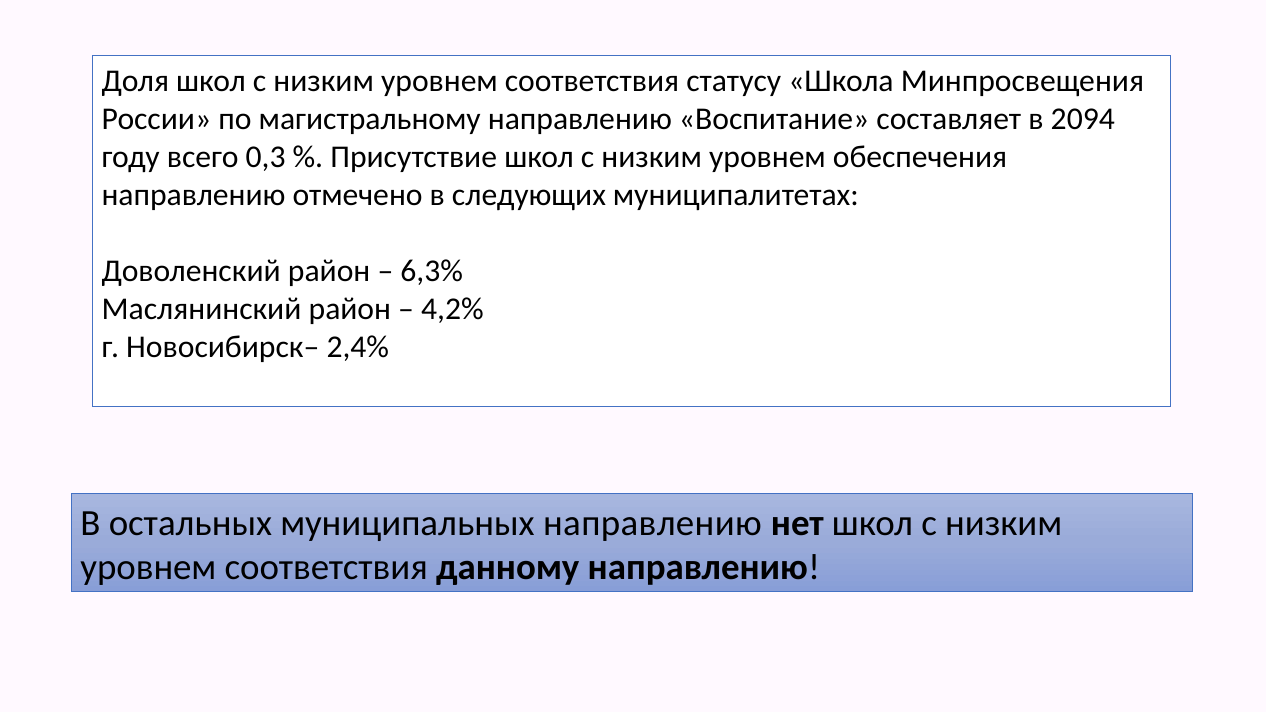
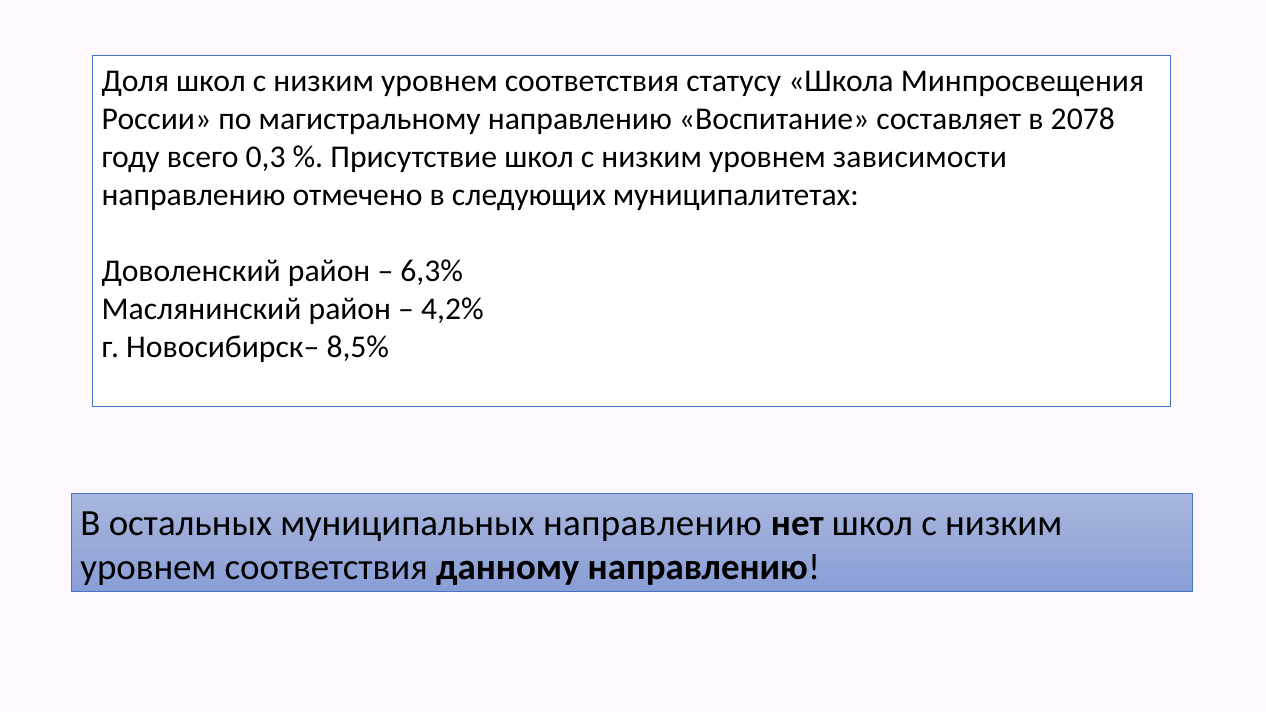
2094: 2094 -> 2078
обеспечения: обеспечения -> зависимости
2,4%: 2,4% -> 8,5%
